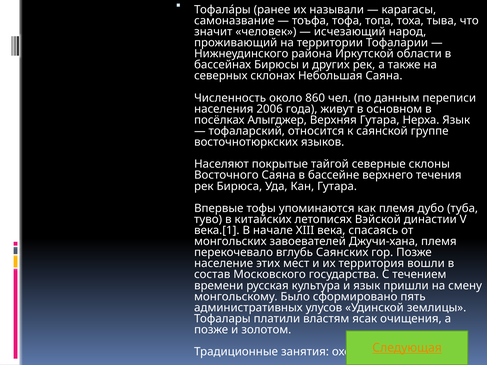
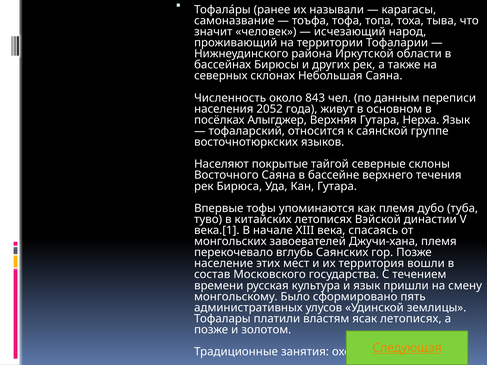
860: 860 -> 843
2006: 2006 -> 2052
ясак очищения: очищения -> летописях
